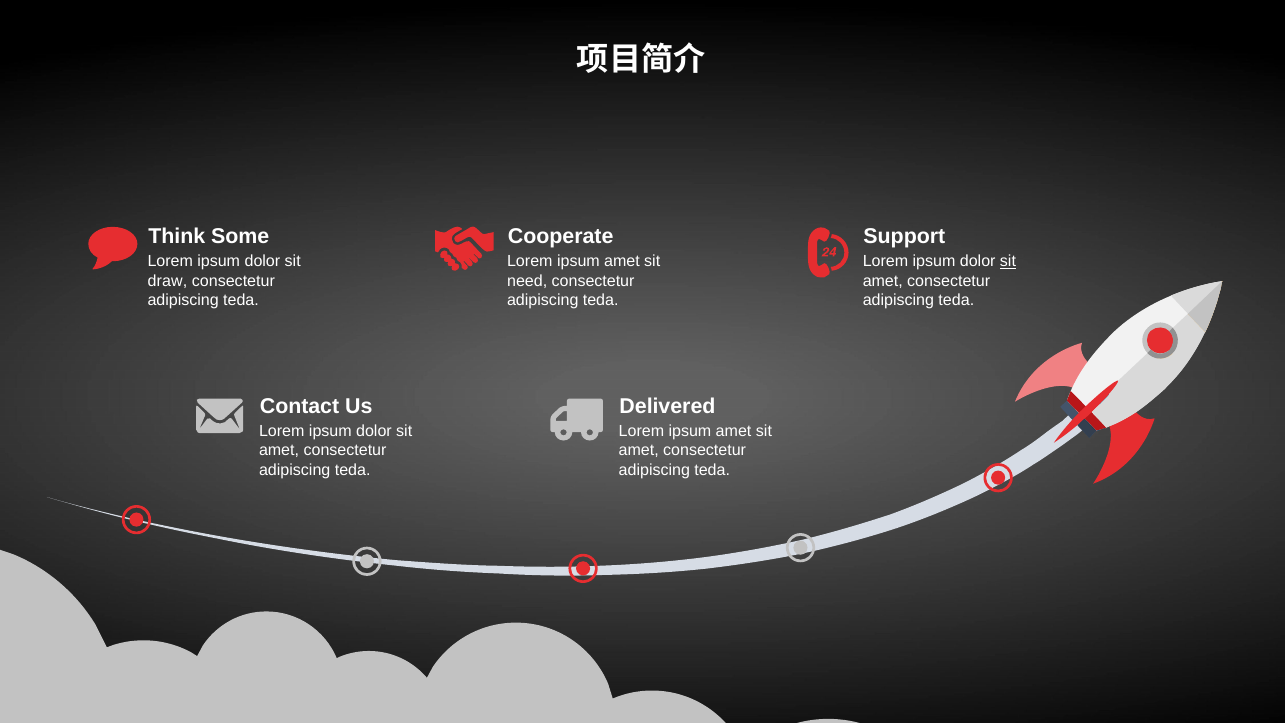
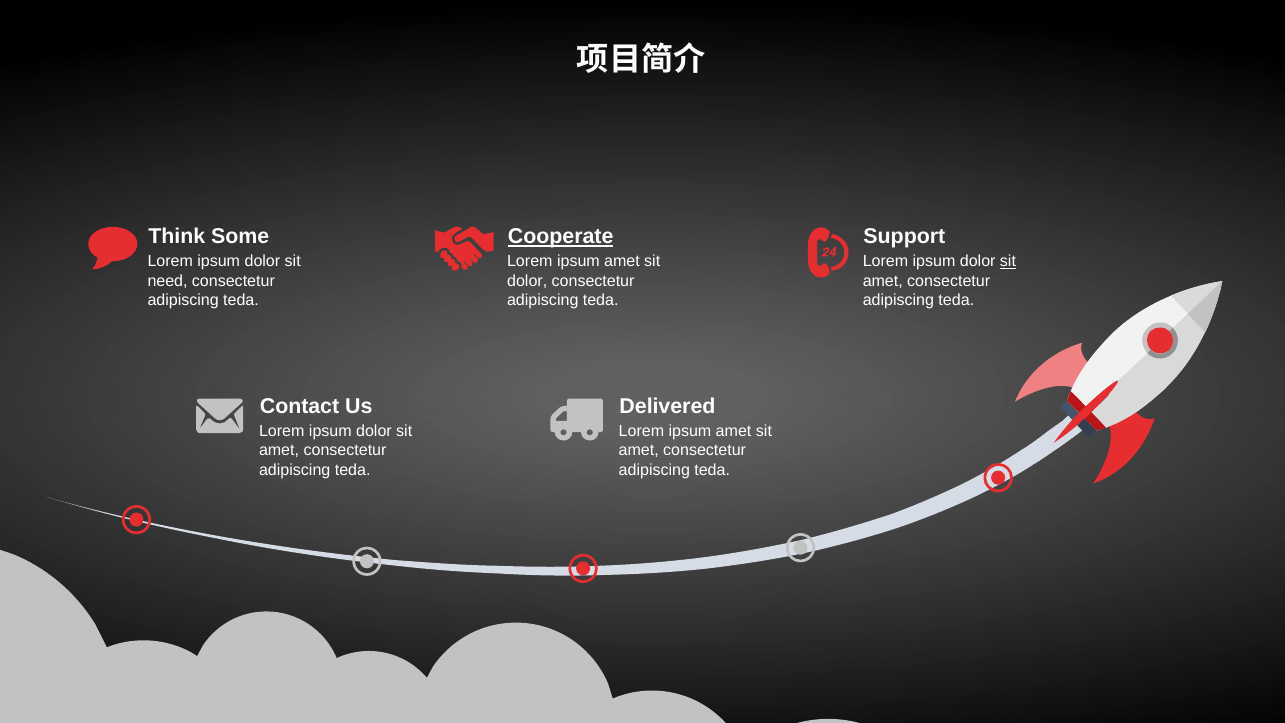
Cooperate underline: none -> present
draw: draw -> need
need at (527, 281): need -> dolor
